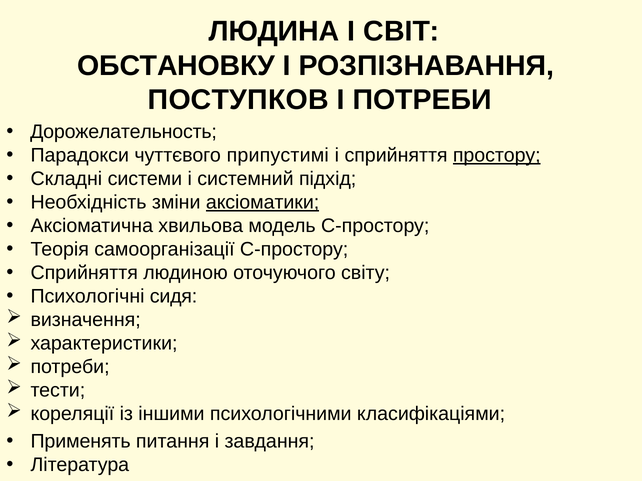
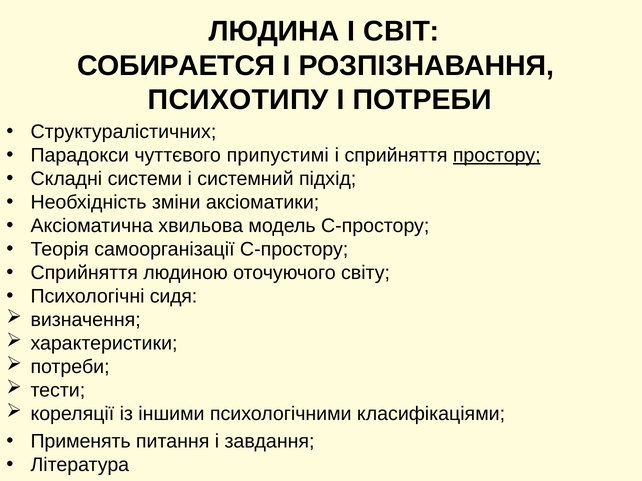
ОБСТАНОВКУ: ОБСТАНОВКУ -> СОБИРАЕТСЯ
ПОСТУПКОВ: ПОСТУПКОВ -> ПСИХОТИПУ
Дорожелательность: Дорожелательность -> Структуралістичних
аксіоматики underline: present -> none
